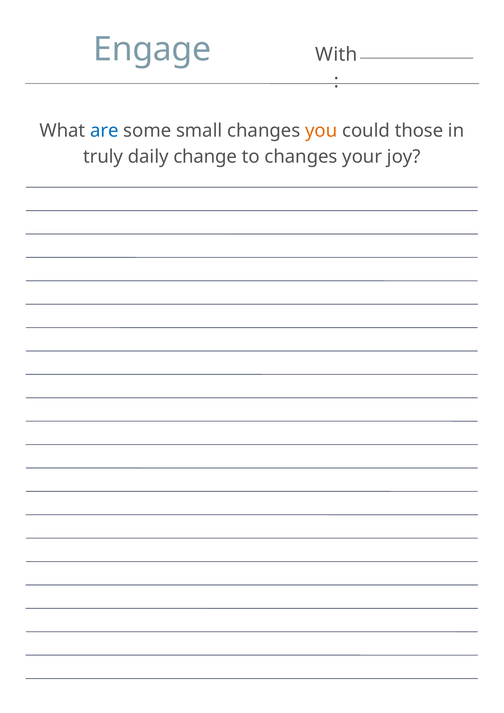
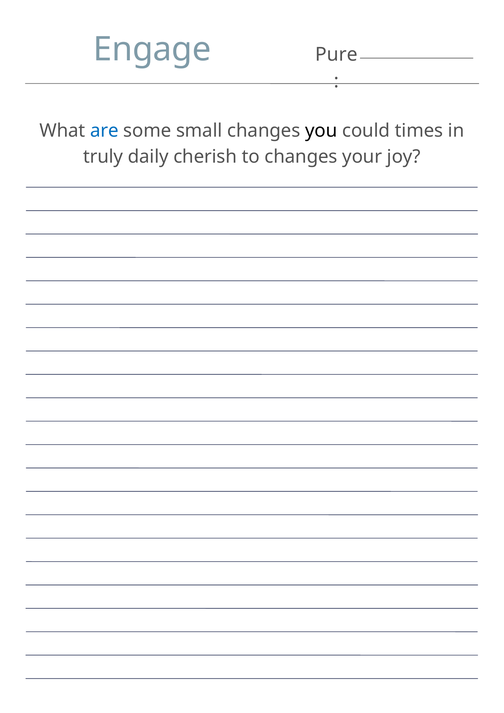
With: With -> Pure
you colour: orange -> black
those: those -> times
change: change -> cherish
